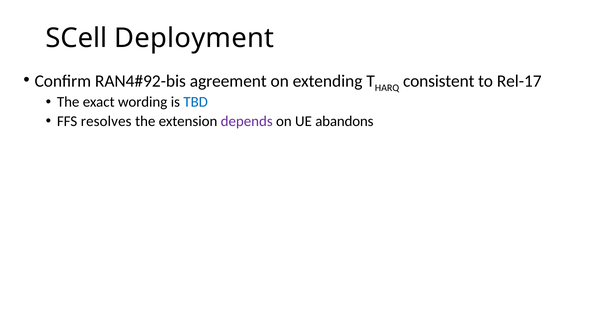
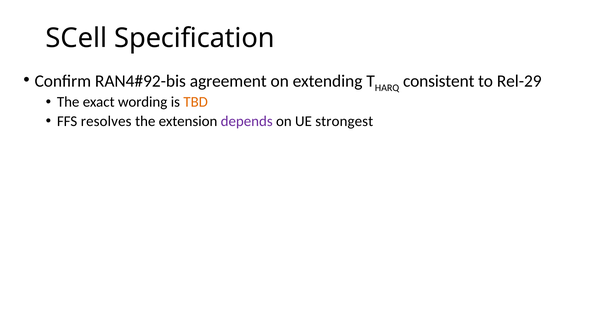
Deployment: Deployment -> Specification
Rel-17: Rel-17 -> Rel-29
TBD colour: blue -> orange
abandons: abandons -> strongest
